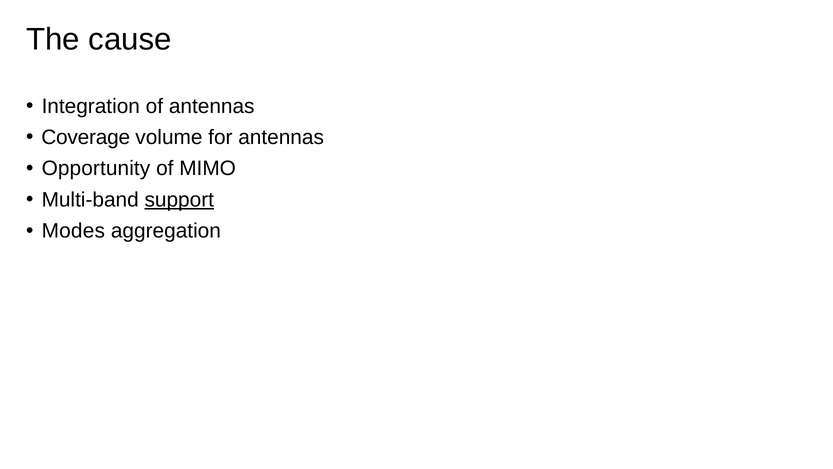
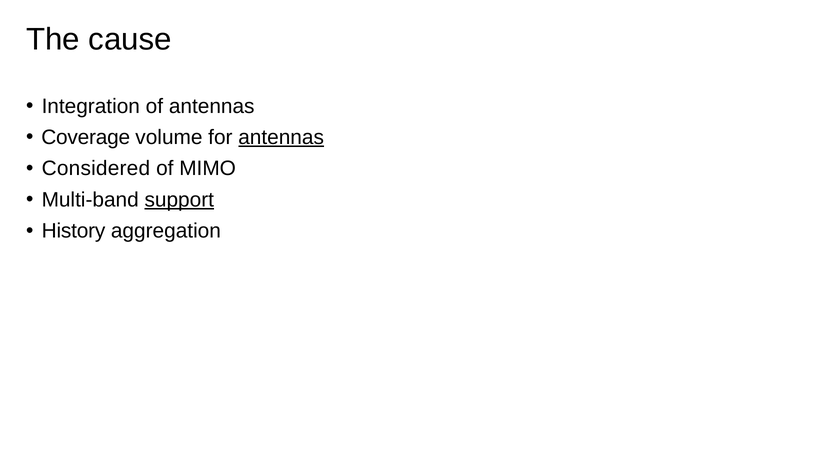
antennas at (281, 137) underline: none -> present
Opportunity: Opportunity -> Considered
Modes: Modes -> History
